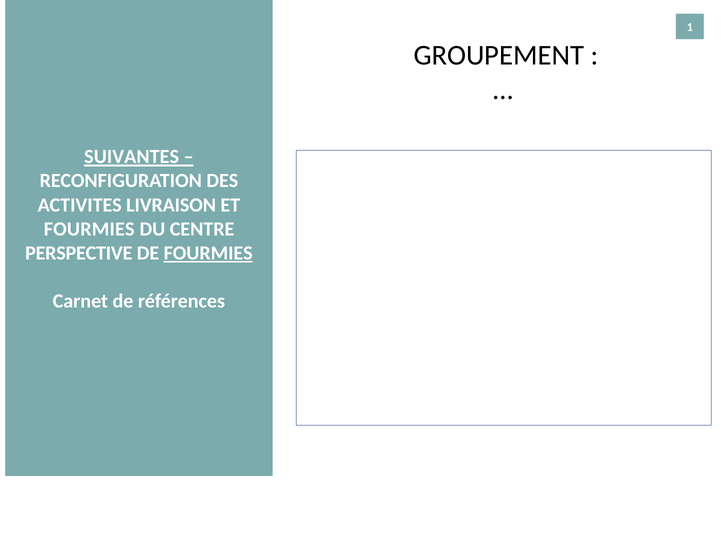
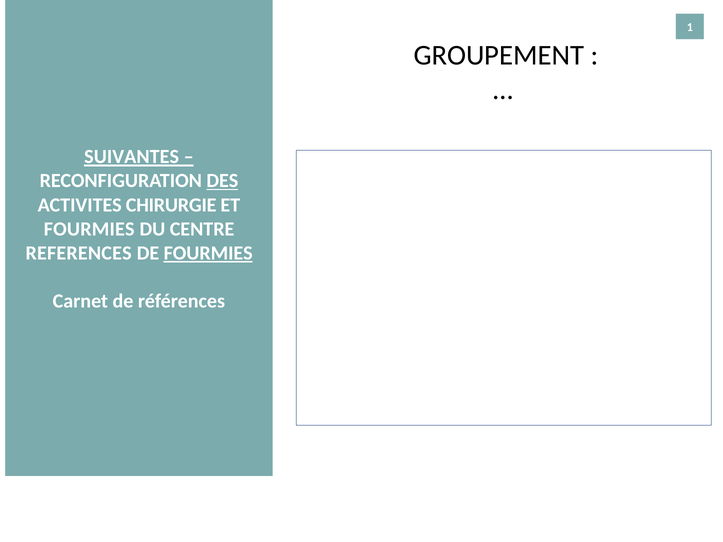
DES underline: none -> present
LIVRAISON: LIVRAISON -> CHIRURGIE
PERSPECTIVE: PERSPECTIVE -> REFERENCES
